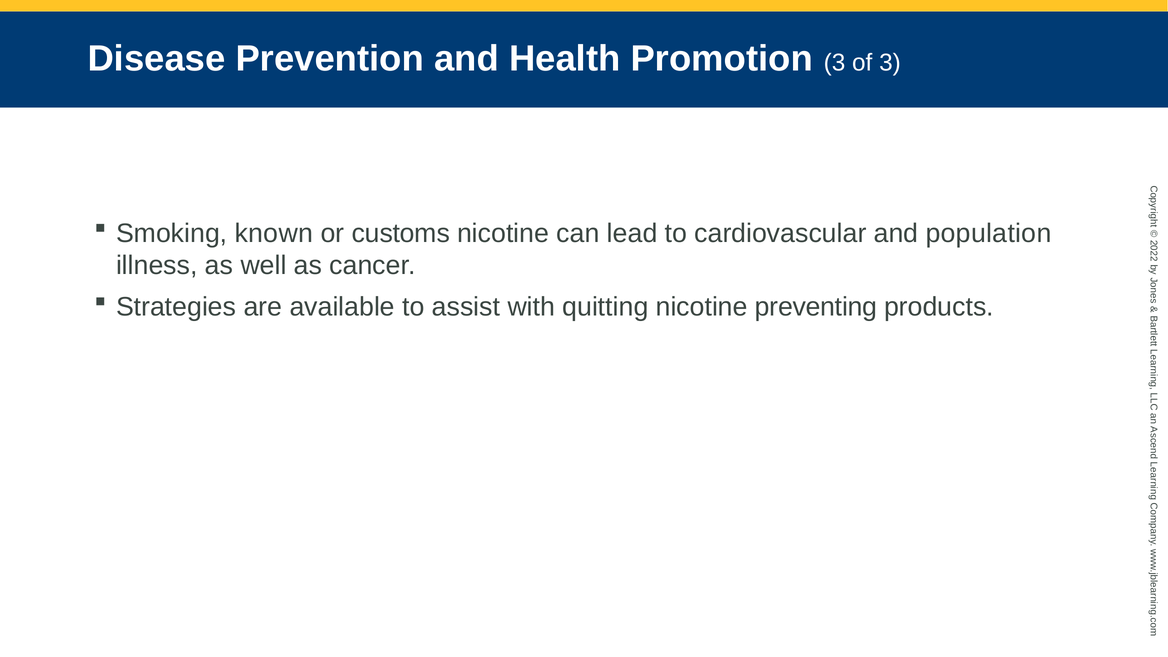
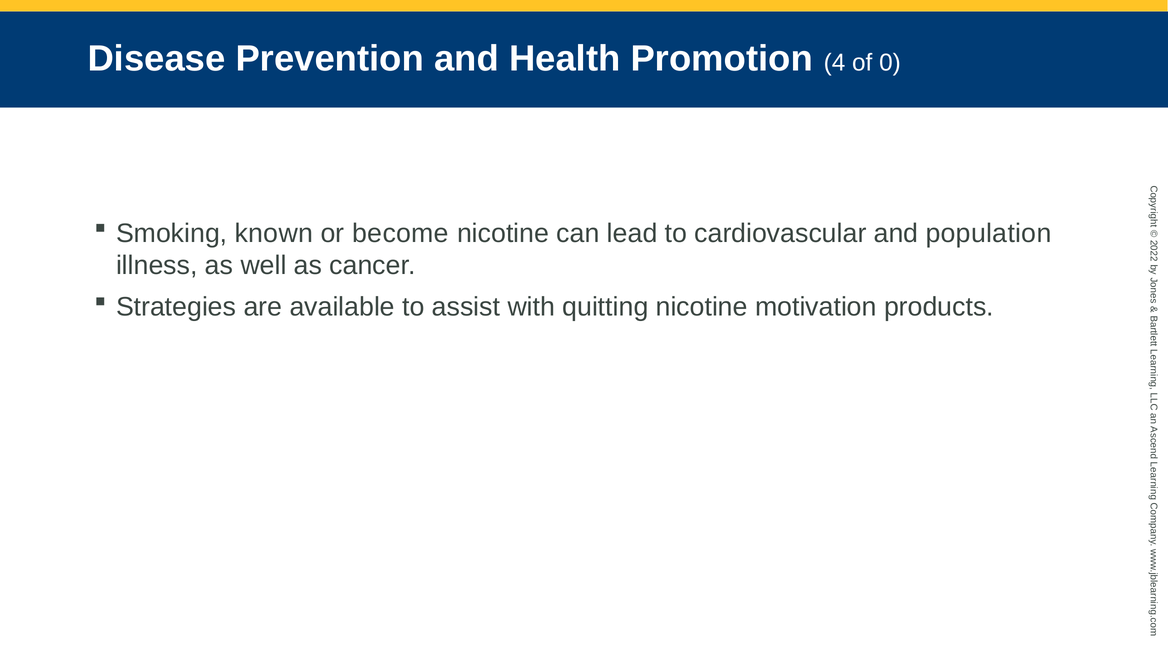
Promotion 3: 3 -> 4
of 3: 3 -> 0
customs: customs -> become
preventing: preventing -> motivation
